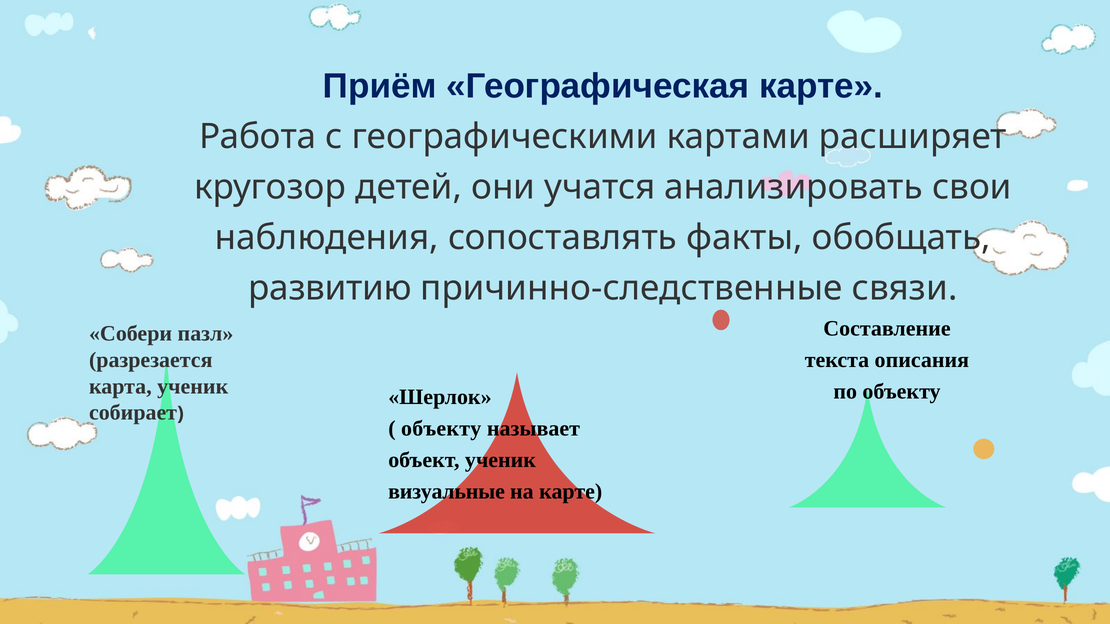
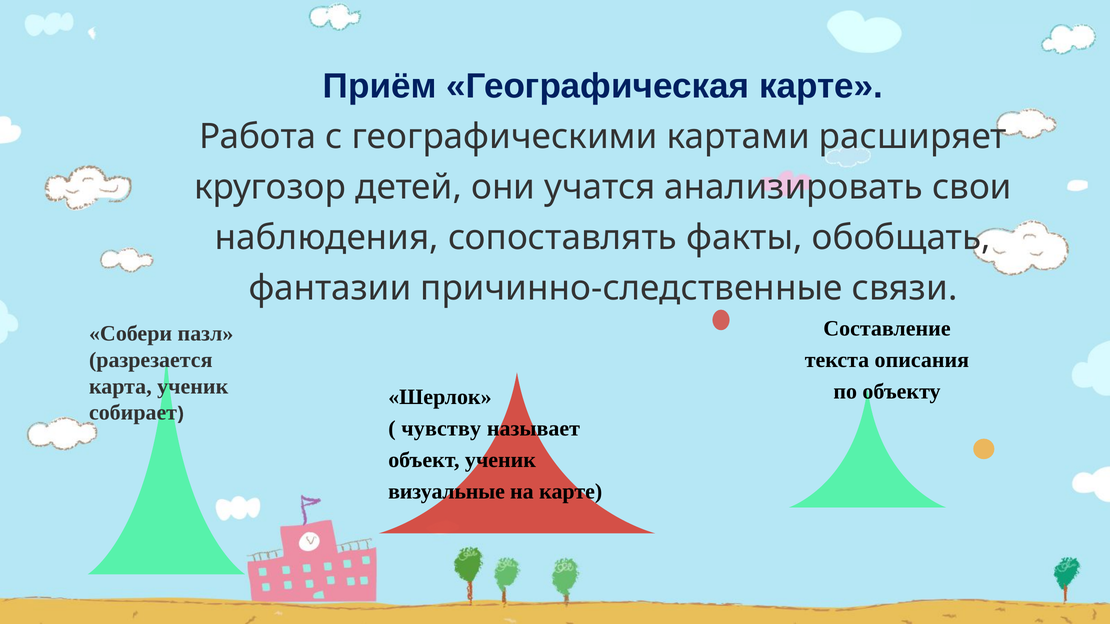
развитию: развитию -> фантазии
объекту at (441, 429): объекту -> чувству
